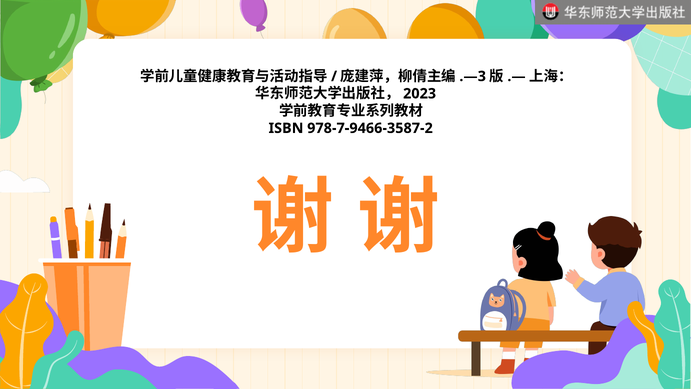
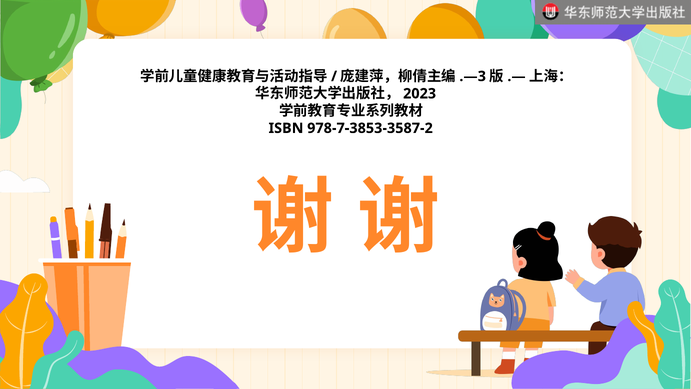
978-7-9466-3587-2: 978-7-9466-3587-2 -> 978-7-3853-3587-2
